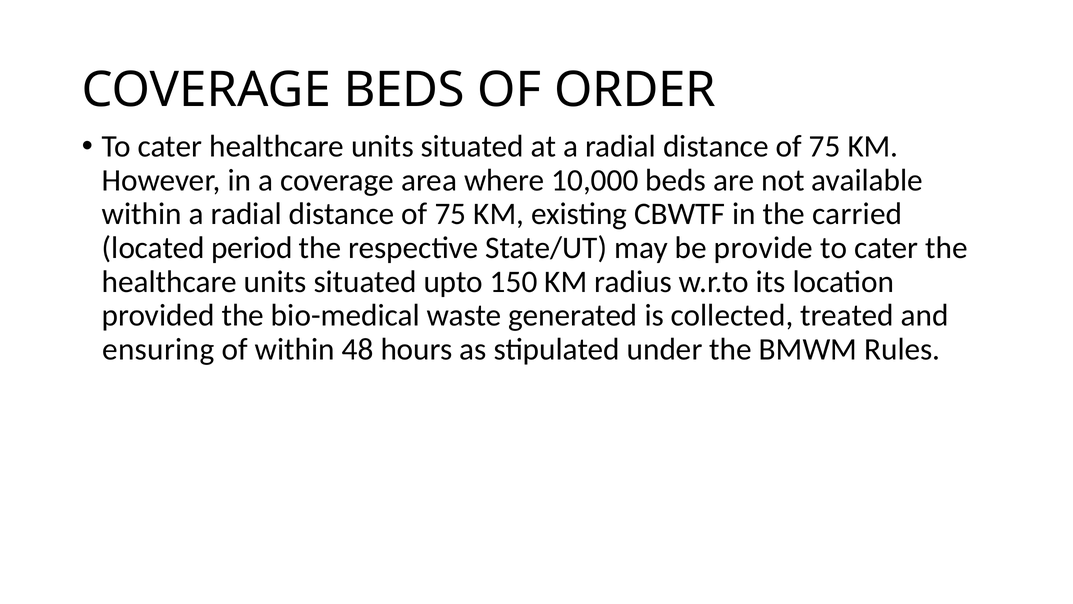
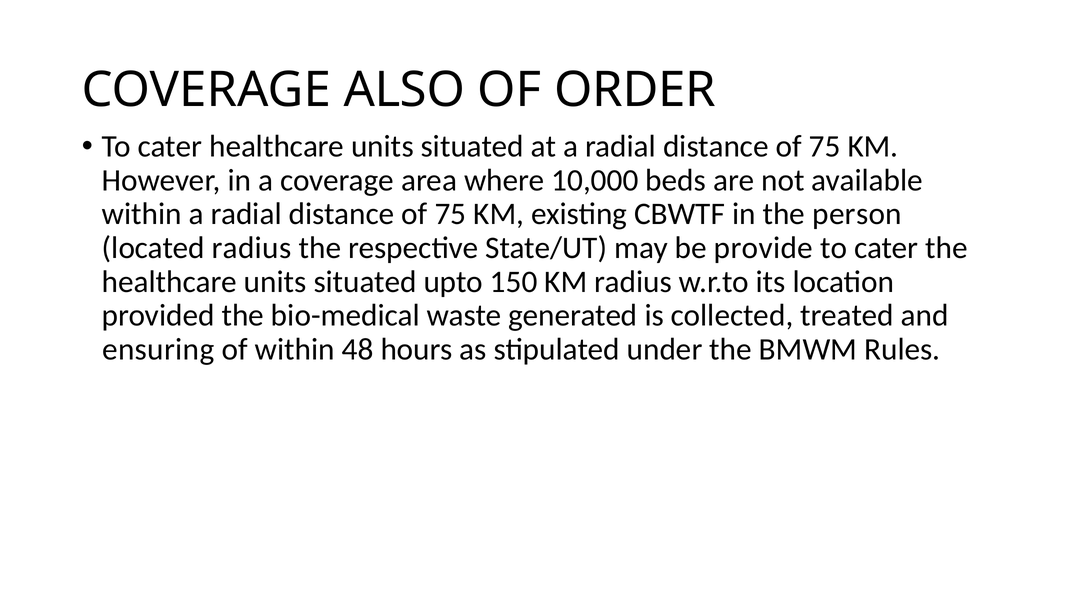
COVERAGE BEDS: BEDS -> ALSO
carried: carried -> person
located period: period -> radius
